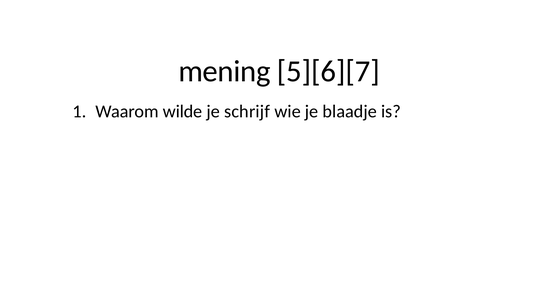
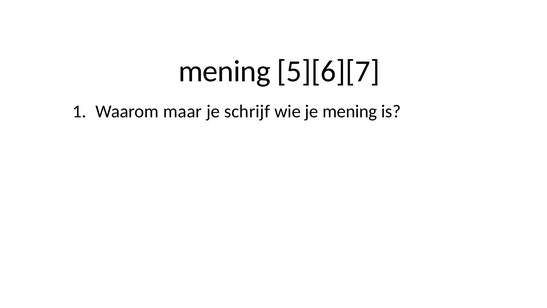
wilde: wilde -> maar
je blaadje: blaadje -> mening
